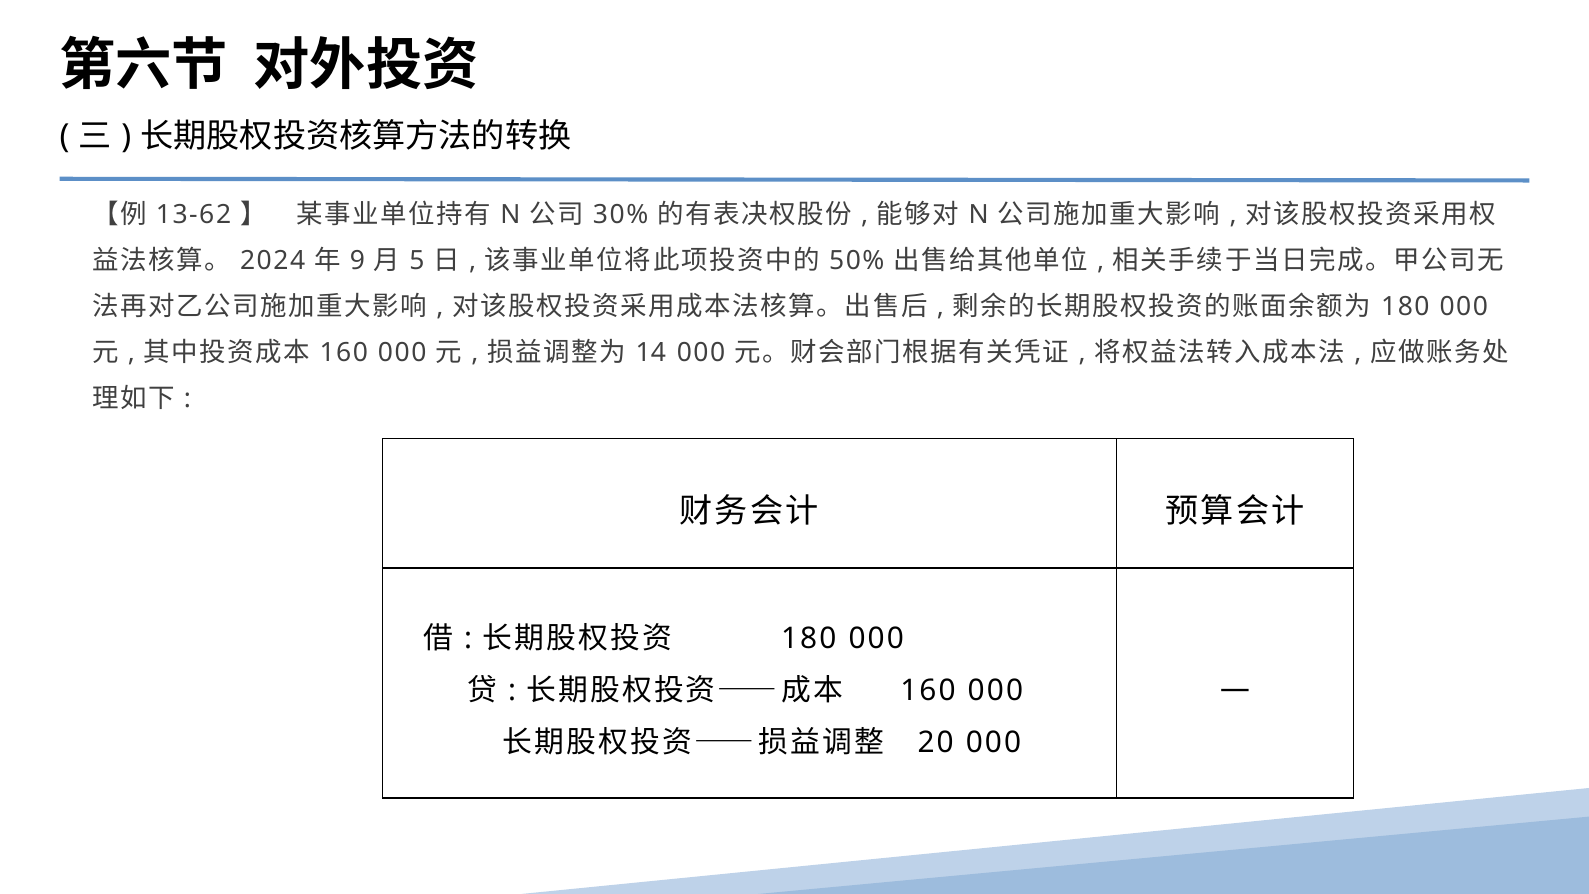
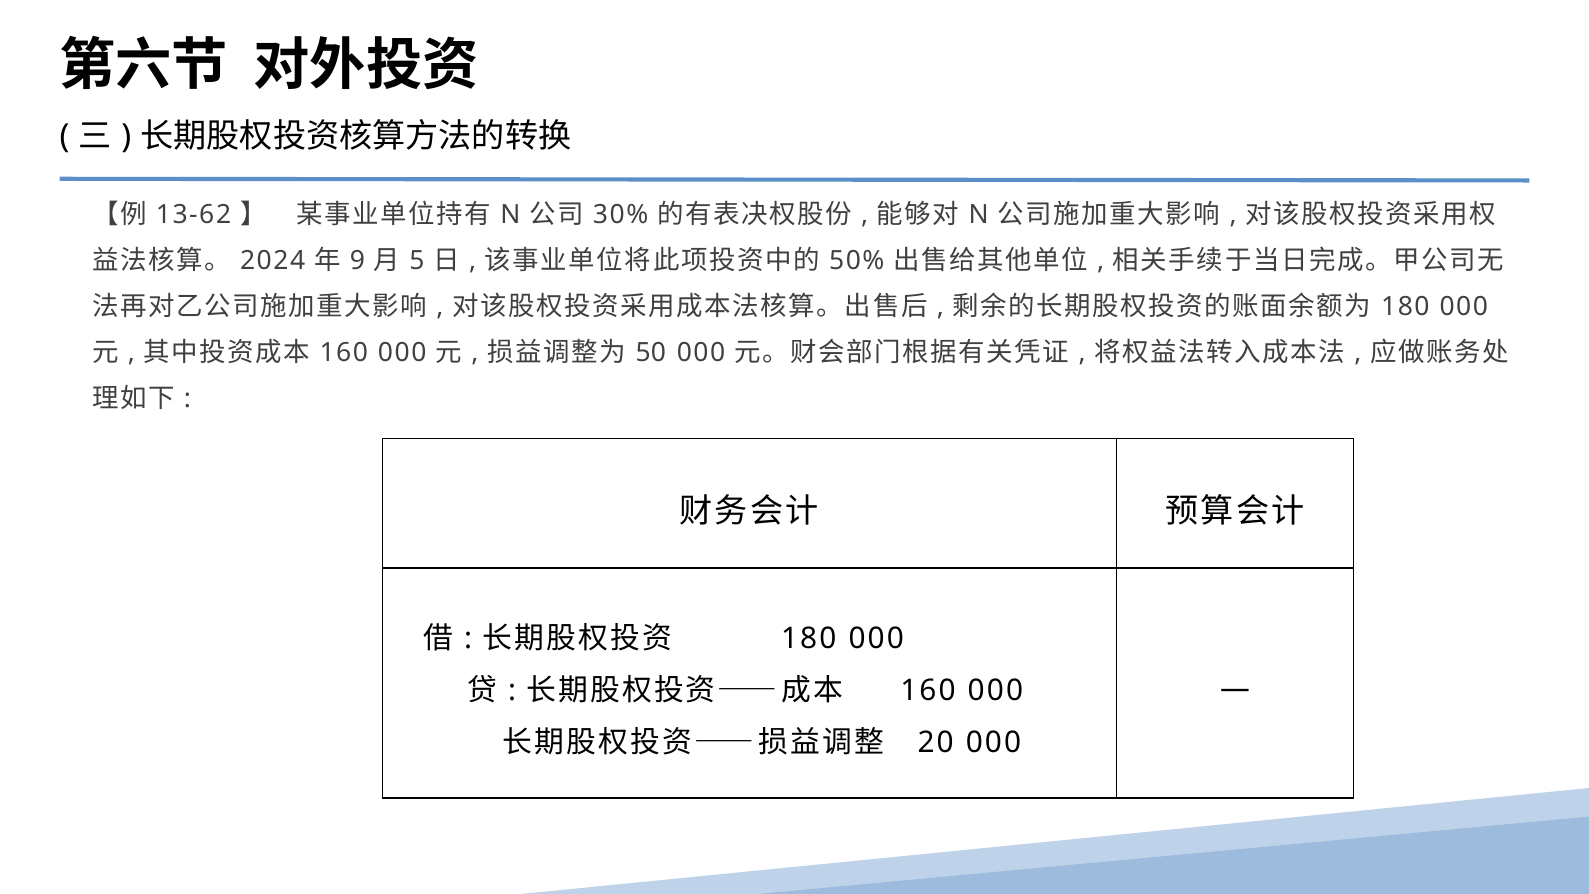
14: 14 -> 50
